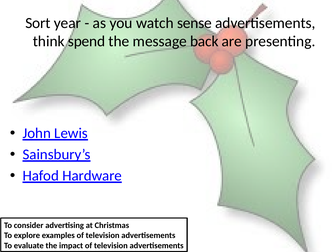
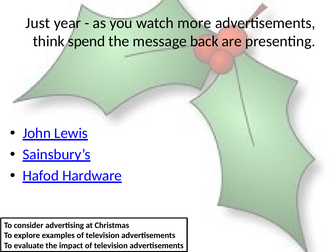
Sort: Sort -> Just
sense: sense -> more
